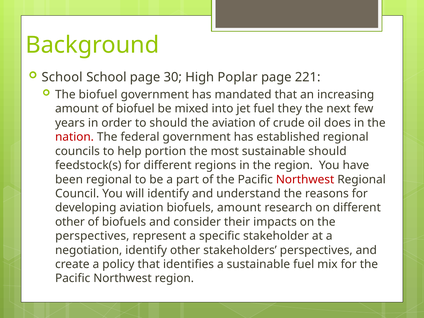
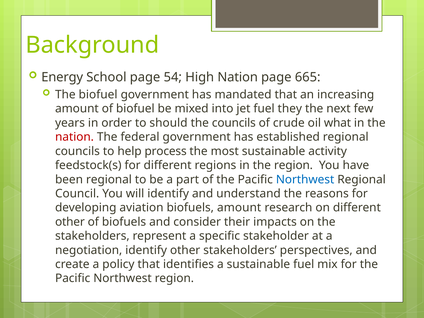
School at (62, 77): School -> Energy
30: 30 -> 54
High Poplar: Poplar -> Nation
221: 221 -> 665
the aviation: aviation -> councils
does: does -> what
portion: portion -> process
sustainable should: should -> activity
Northwest at (305, 179) colour: red -> blue
perspectives at (92, 236): perspectives -> stakeholders
